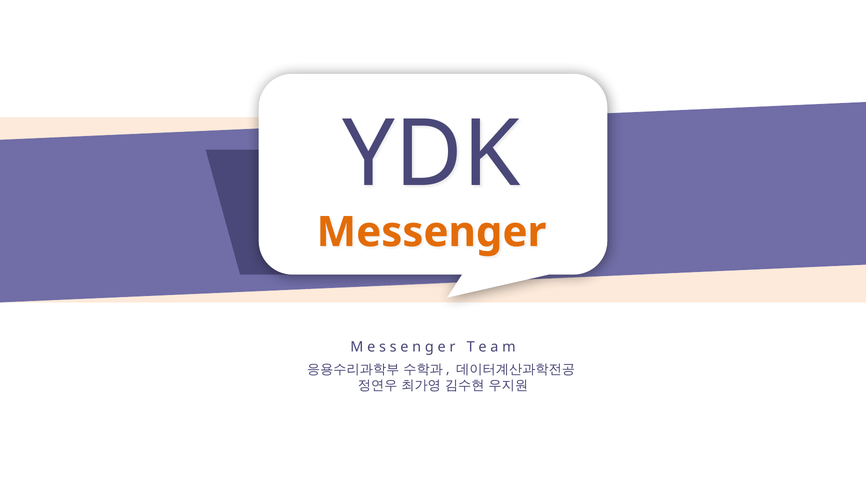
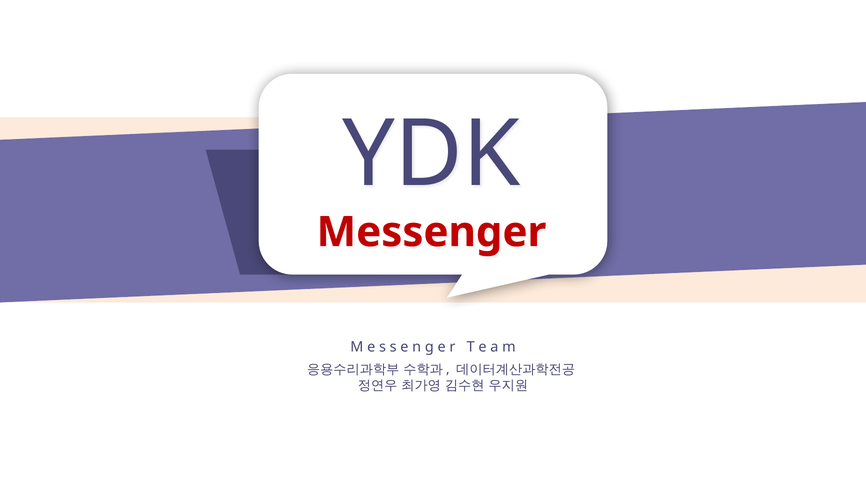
Messenger colour: orange -> red
